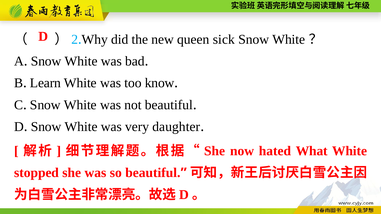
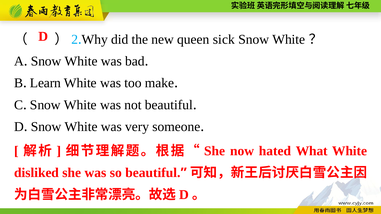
know: know -> make
daughter: daughter -> someone
stopped: stopped -> disliked
